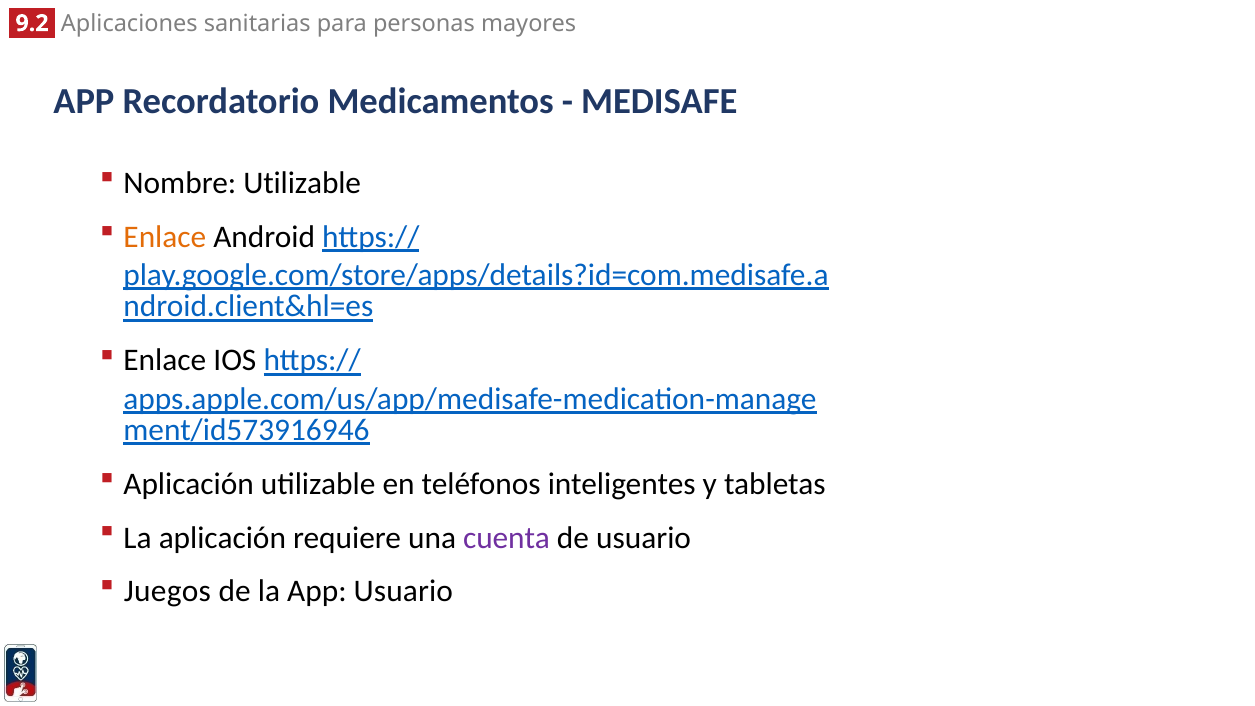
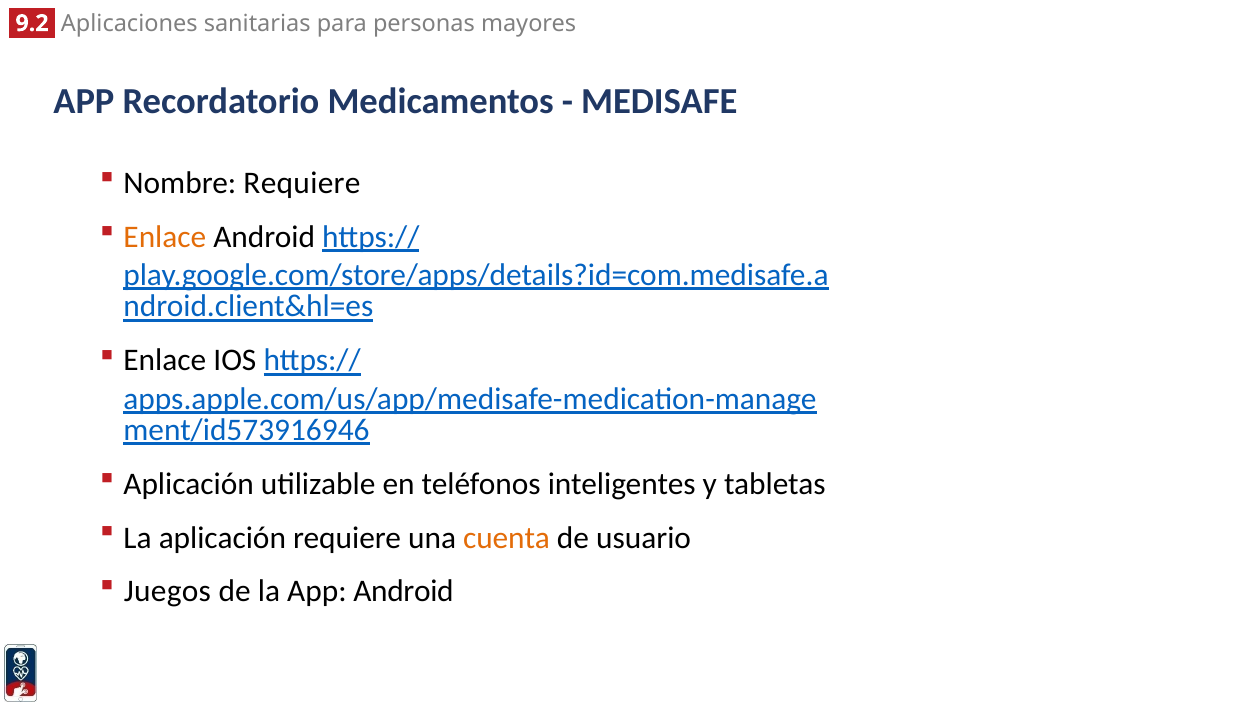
Nombre Utilizable: Utilizable -> Requiere
cuenta colour: purple -> orange
App Usuario: Usuario -> Android
